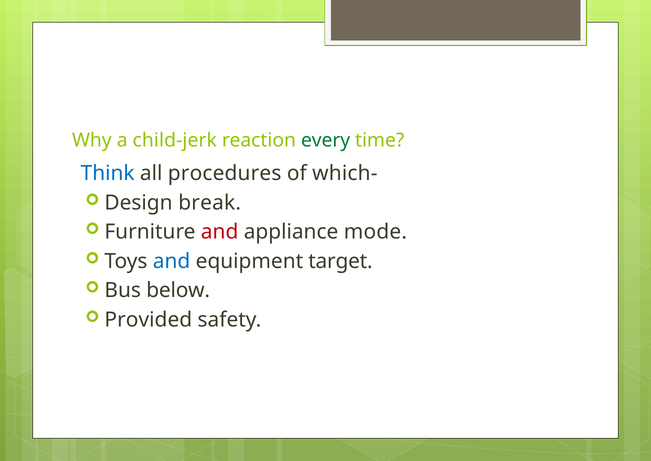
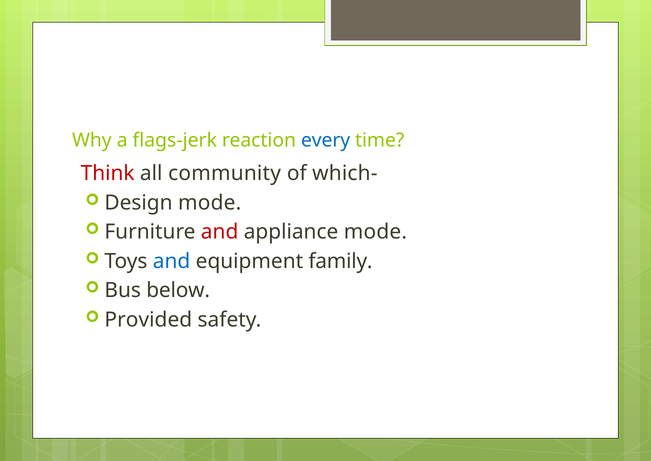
child-jerk: child-jerk -> flags-jerk
every colour: green -> blue
Think colour: blue -> red
procedures: procedures -> community
Design break: break -> mode
target: target -> family
